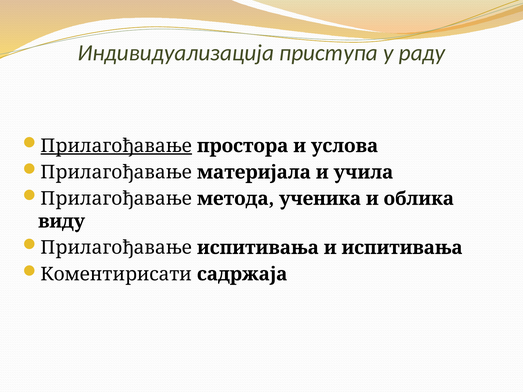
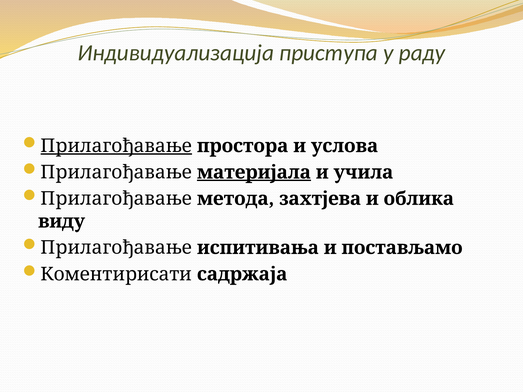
материјала underline: none -> present
ученика: ученика -> захтјева
и испитивања: испитивања -> постављамо
